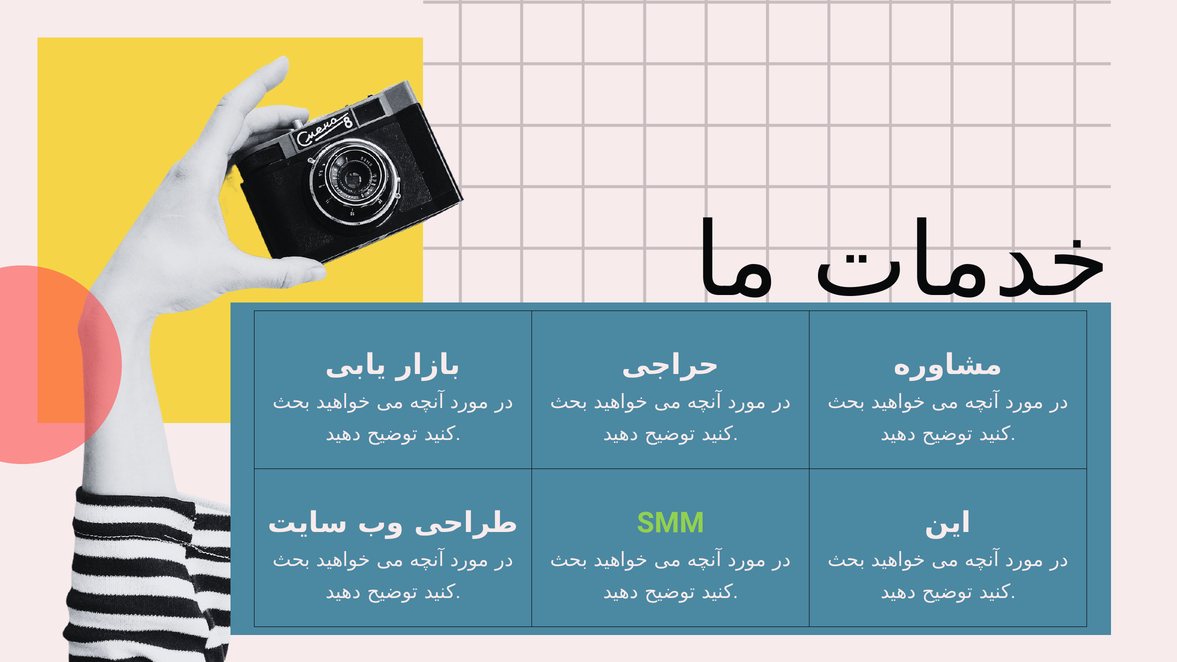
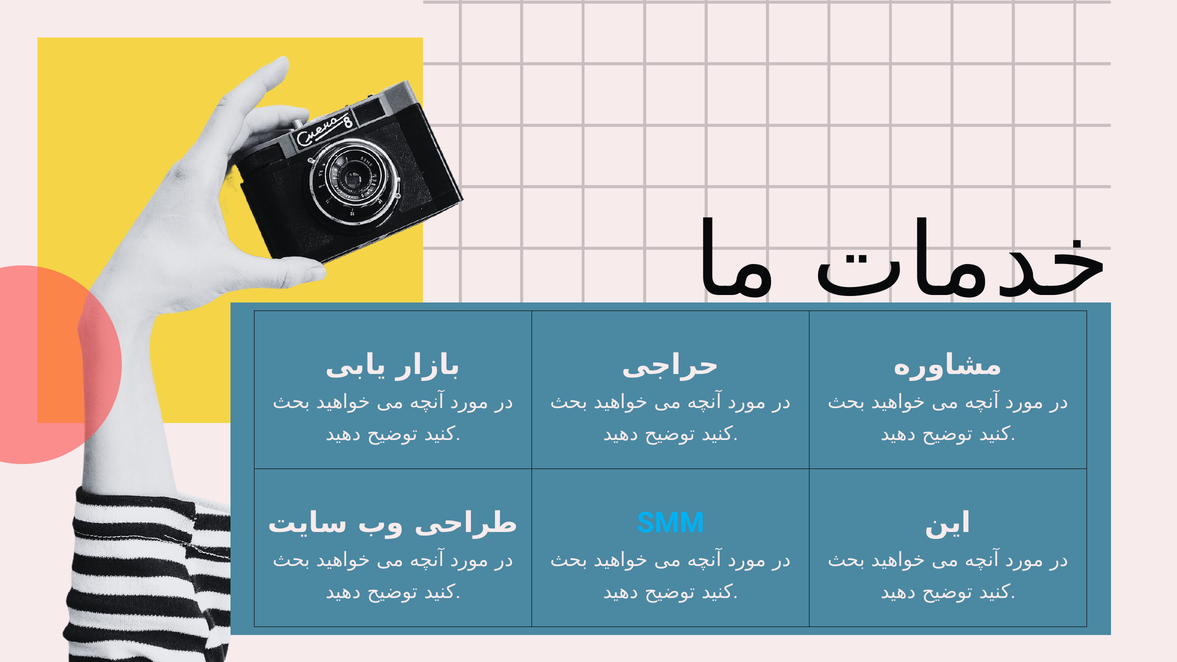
SMM colour: light green -> light blue
